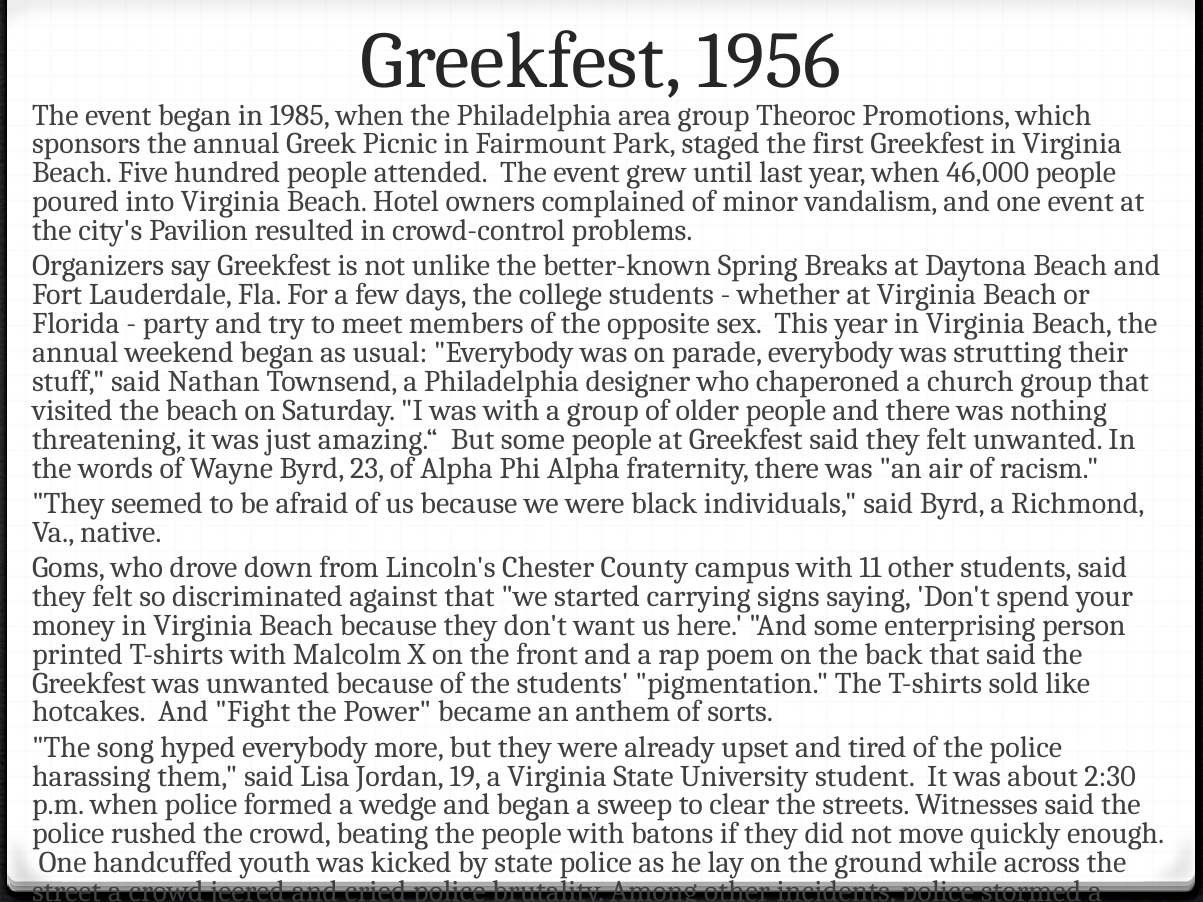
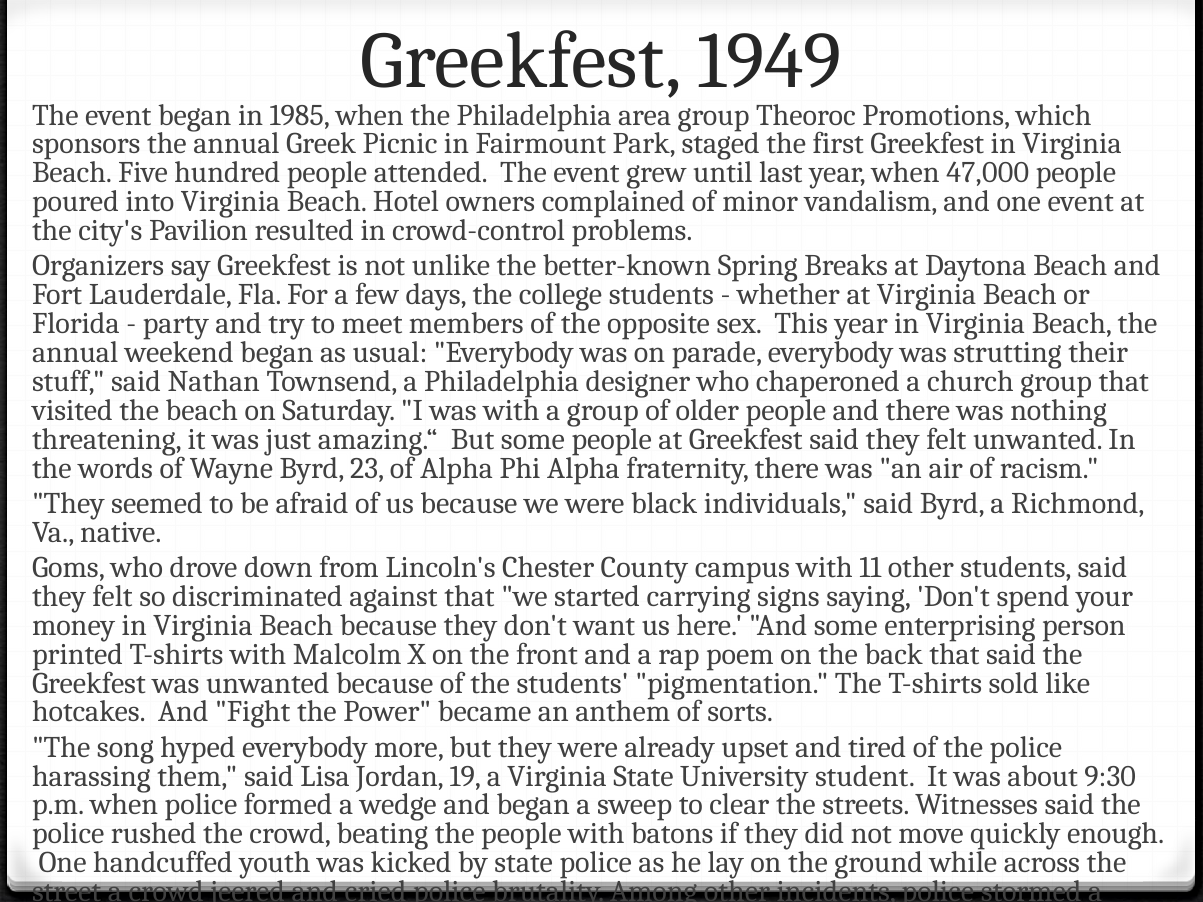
1956: 1956 -> 1949
46,000: 46,000 -> 47,000
2:30: 2:30 -> 9:30
